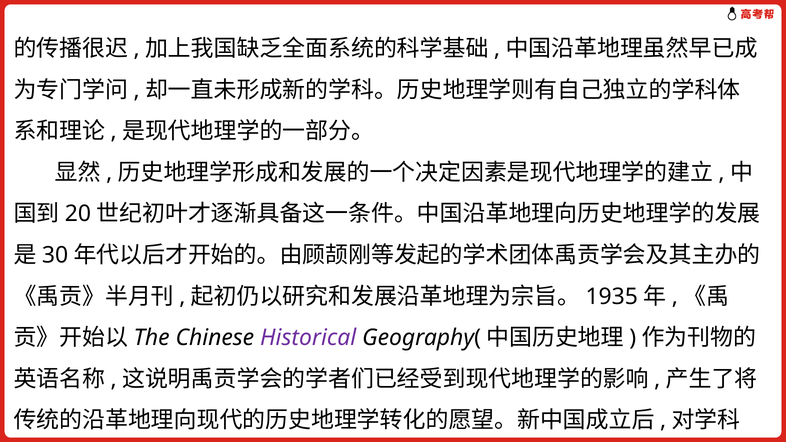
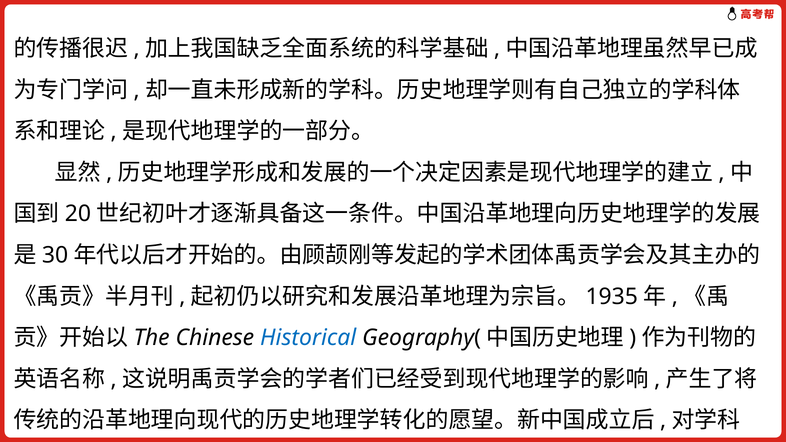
Historical colour: purple -> blue
